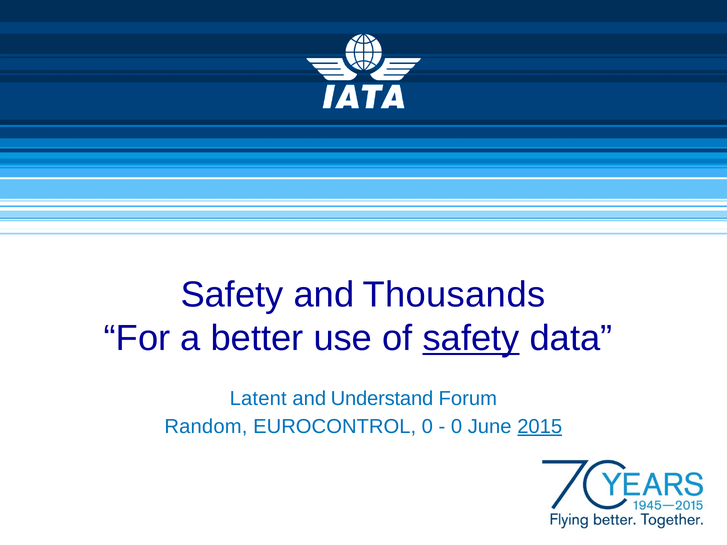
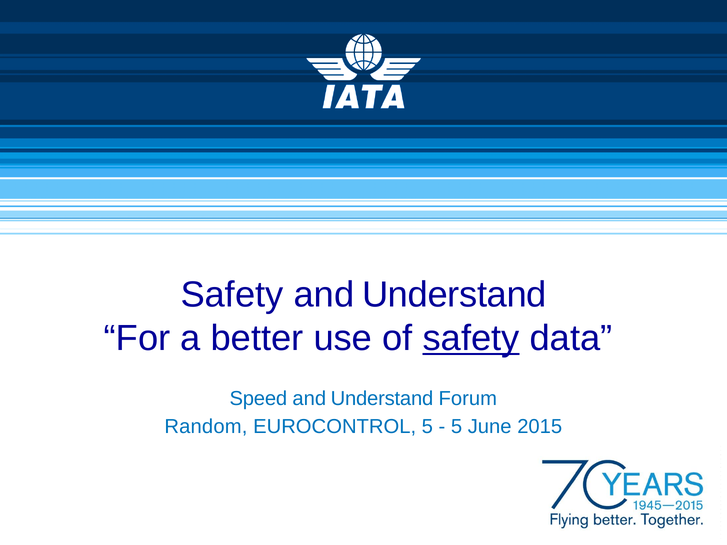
Safety and Thousands: Thousands -> Understand
Latent: Latent -> Speed
EUROCONTROL 0: 0 -> 5
0 at (457, 427): 0 -> 5
2015 underline: present -> none
